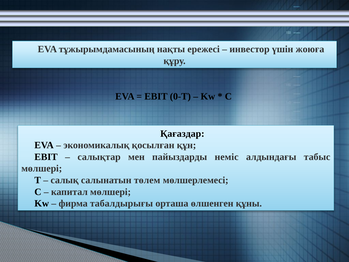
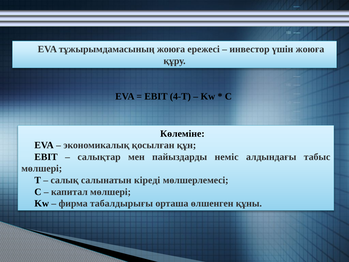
тұжырымдамасының нақты: нақты -> жоюға
0-T: 0-T -> 4-T
Қағаздар: Қағаздар -> Көлеміне
төлем: төлем -> кіреді
